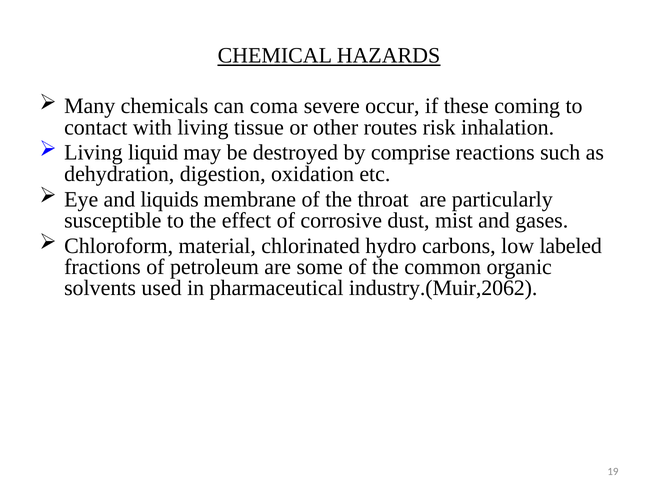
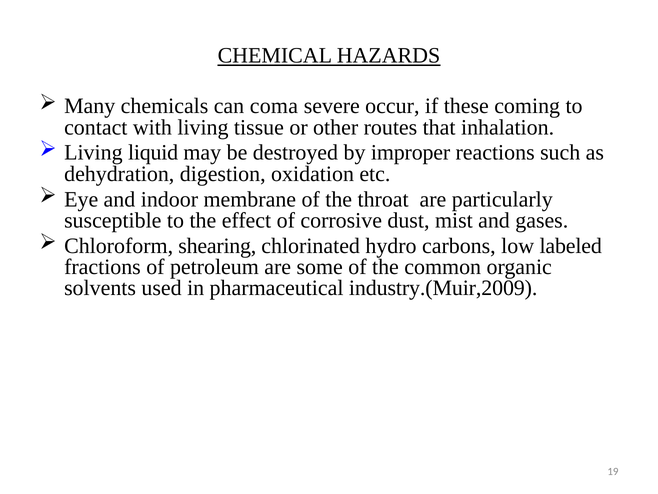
risk: risk -> that
comprise: comprise -> improper
liquids: liquids -> indoor
material: material -> shearing
industry.(Muir,2062: industry.(Muir,2062 -> industry.(Muir,2009
